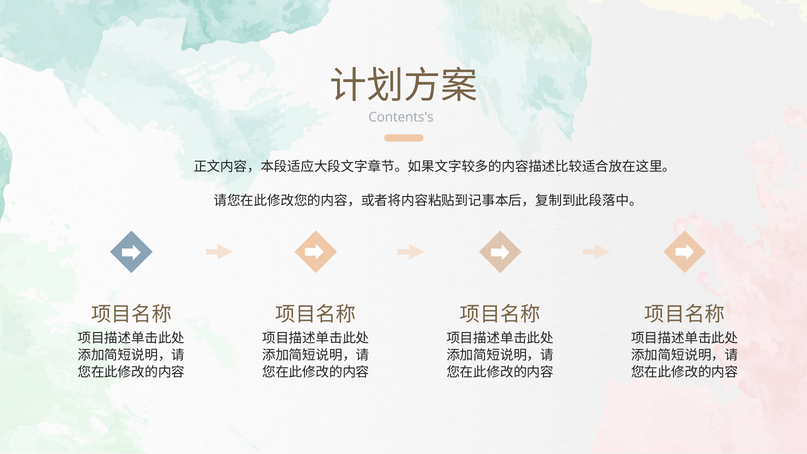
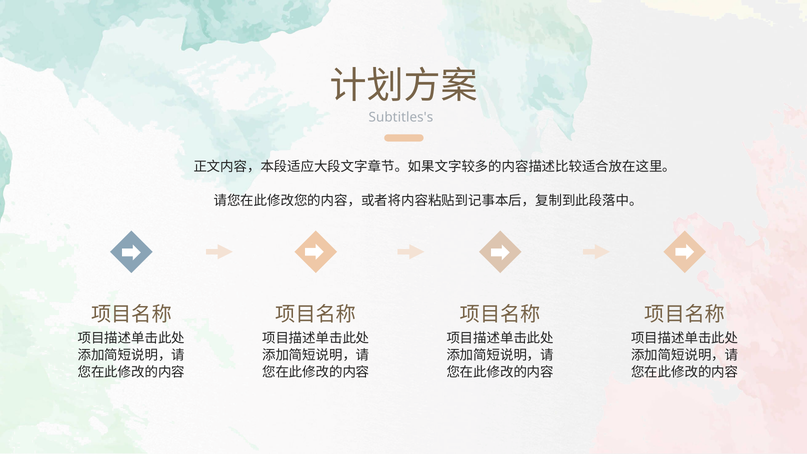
Contents's: Contents's -> Subtitles's
